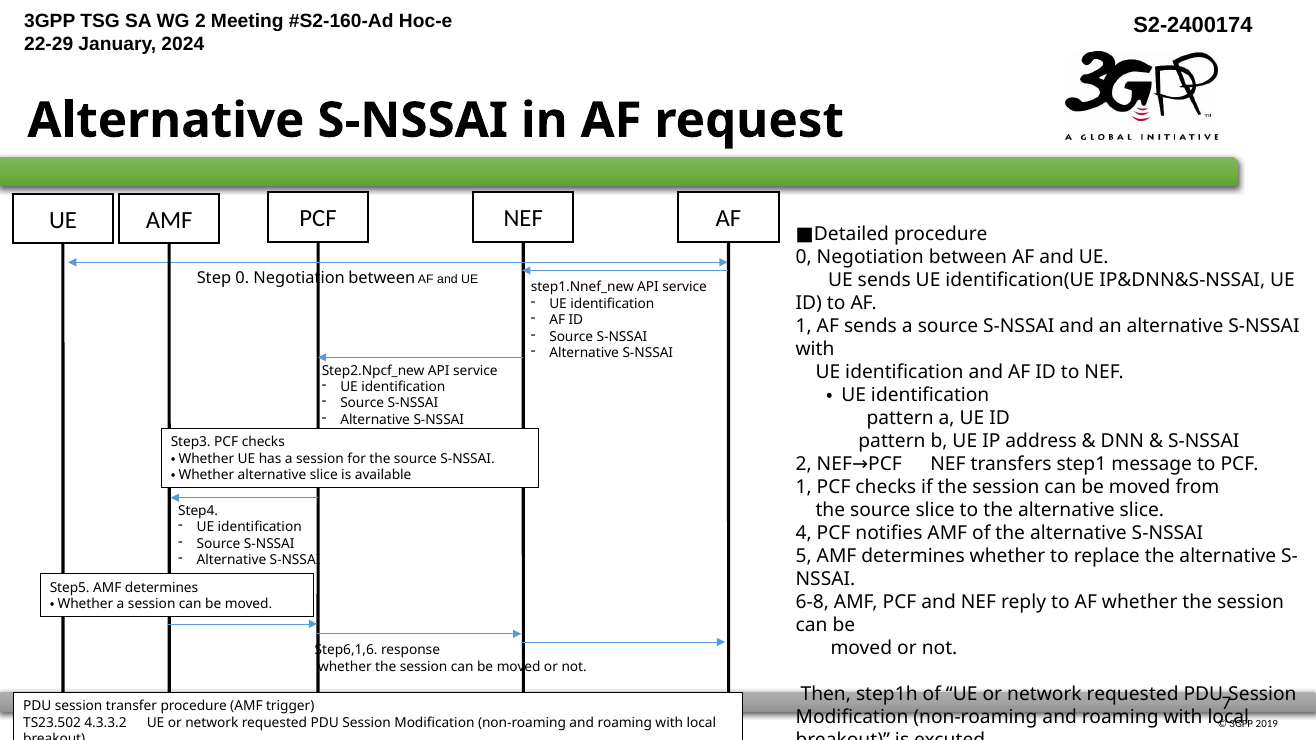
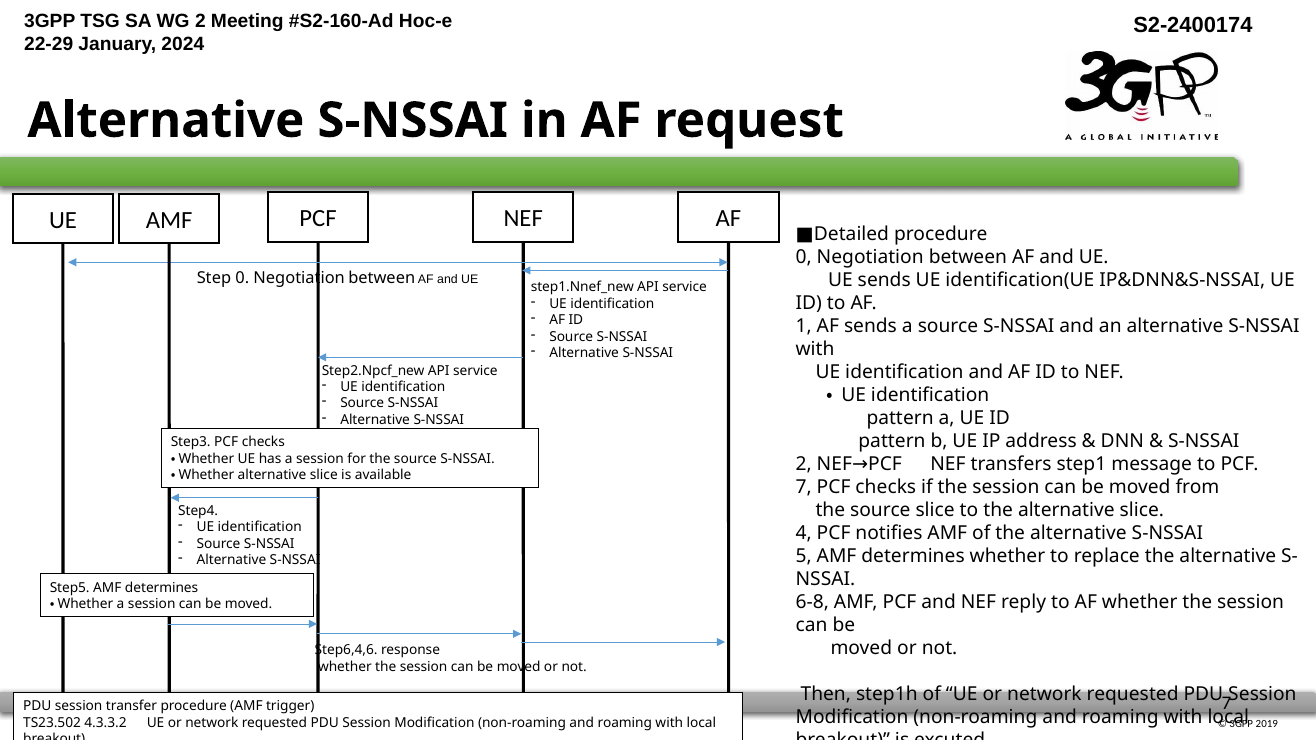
1 at (804, 487): 1 -> 7
Step6,1,6: Step6,1,6 -> Step6,4,6
